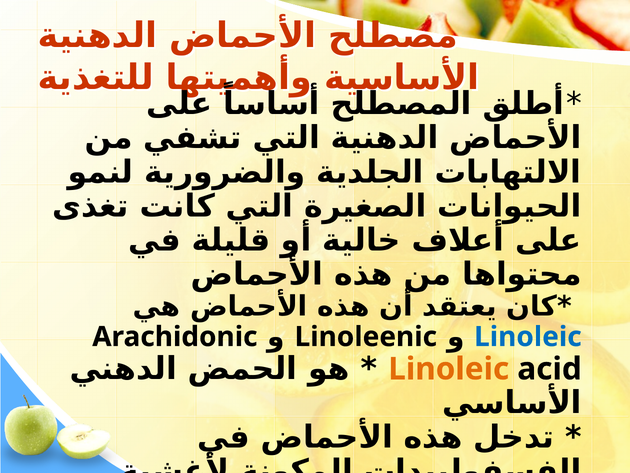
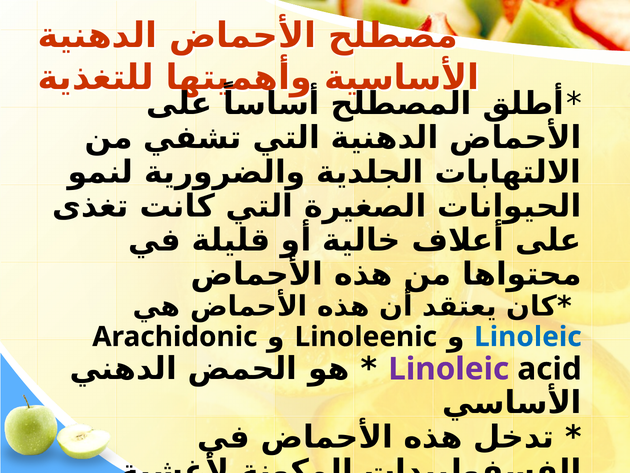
Linoleic at (449, 369) colour: orange -> purple
